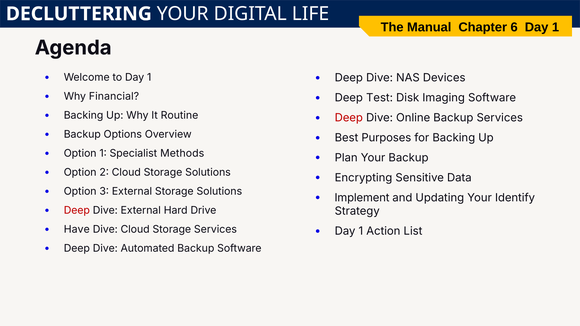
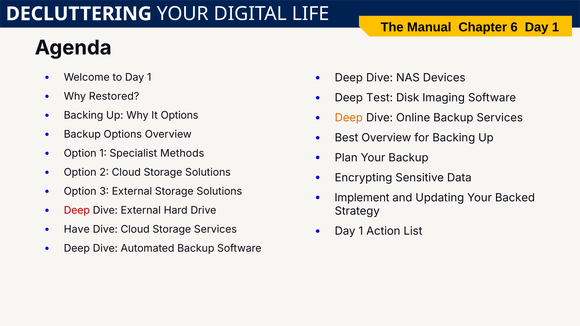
Financial: Financial -> Restored
It Routine: Routine -> Options
Deep at (349, 118) colour: red -> orange
Best Purposes: Purposes -> Overview
Identify: Identify -> Backed
